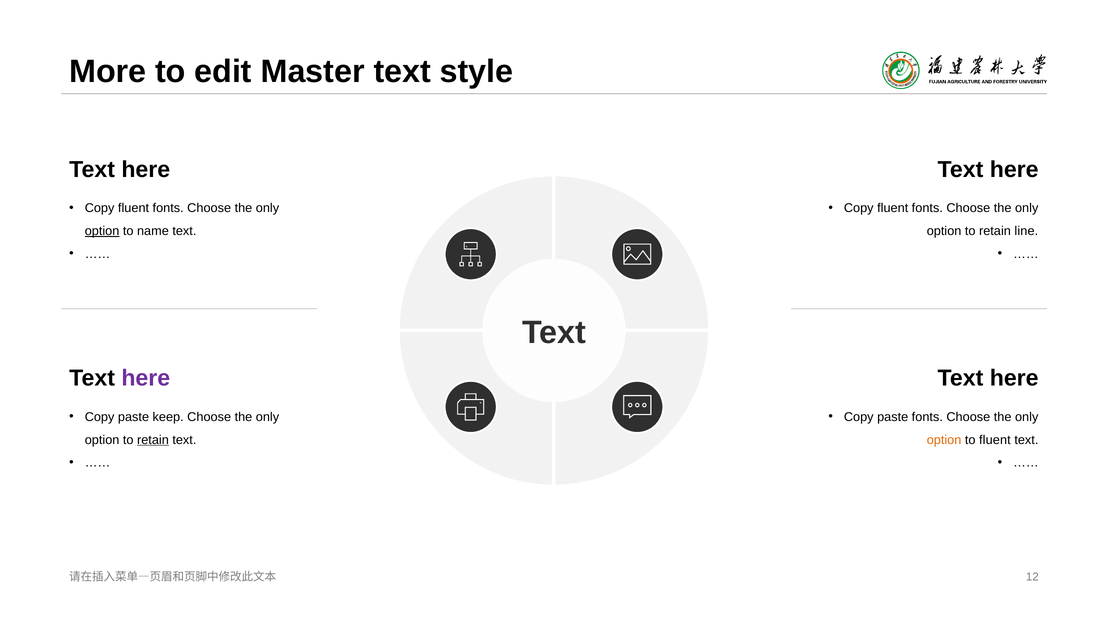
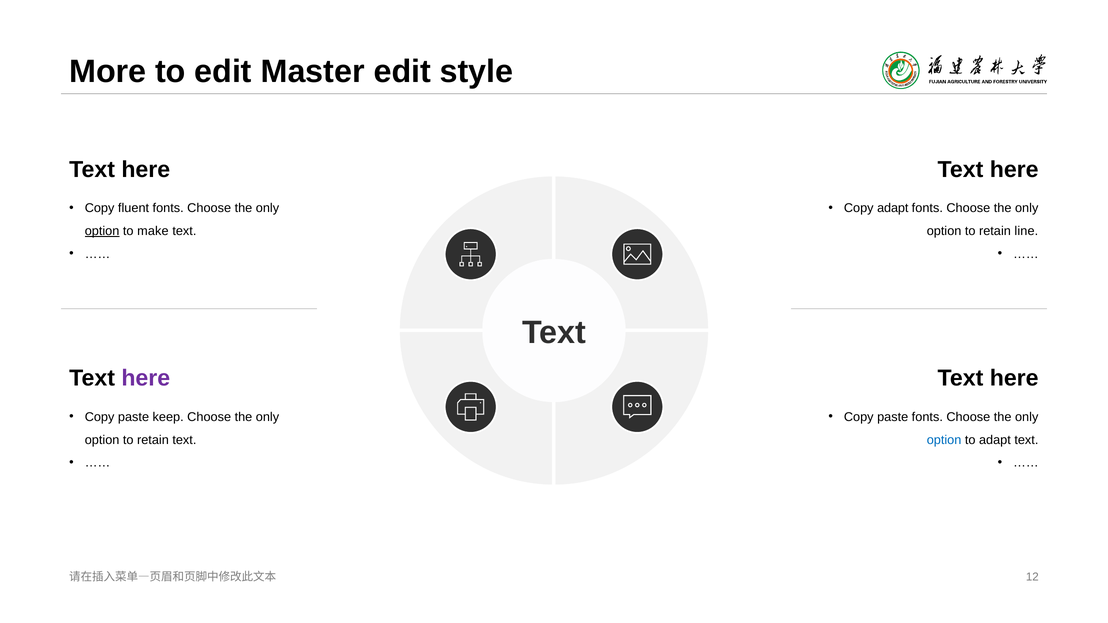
Master text: text -> edit
fluent at (893, 208): fluent -> adapt
name: name -> make
retain at (153, 440) underline: present -> none
option at (944, 440) colour: orange -> blue
to fluent: fluent -> adapt
